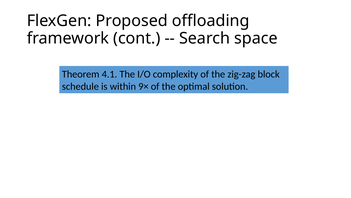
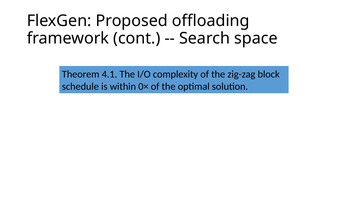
9×: 9× -> 0×
